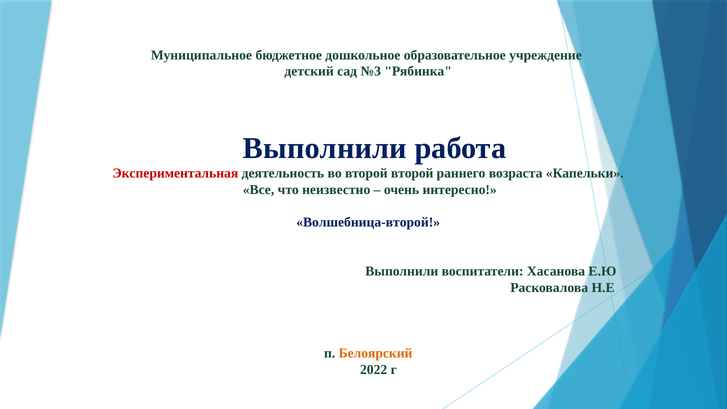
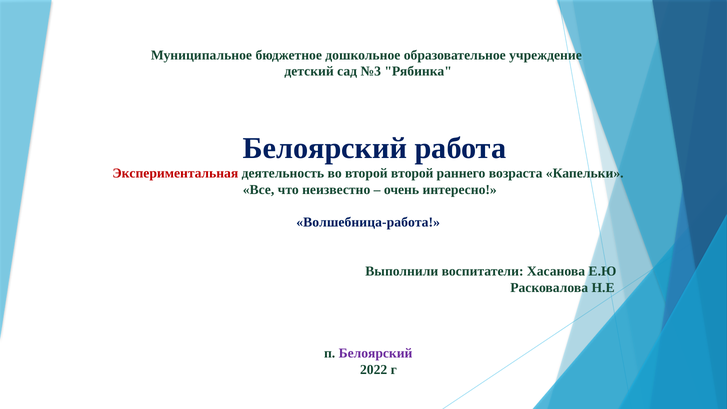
Выполнили at (325, 148): Выполнили -> Белоярский
Волшебница-второй: Волшебница-второй -> Волшебница-работа
Белоярский at (376, 353) colour: orange -> purple
